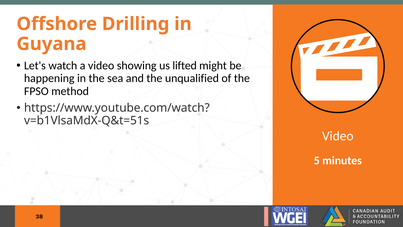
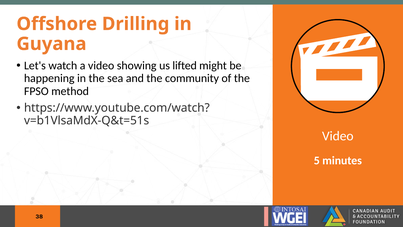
unqualified: unqualified -> community
